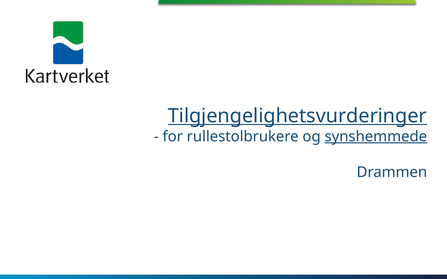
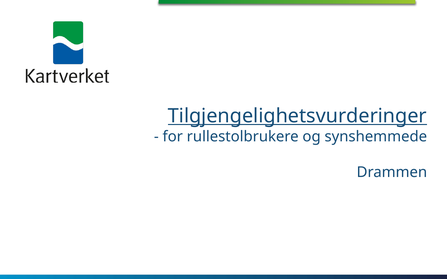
synshemmede underline: present -> none
